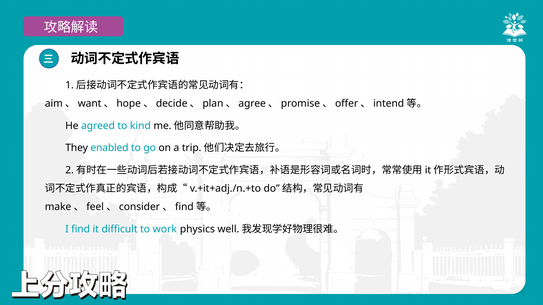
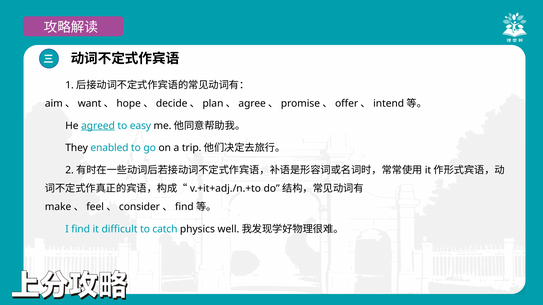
agreed underline: none -> present
kind: kind -> easy
work: work -> catch
